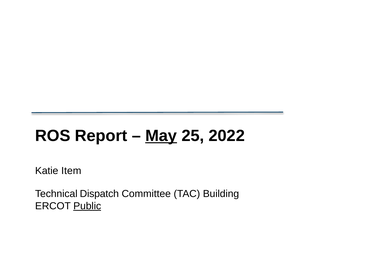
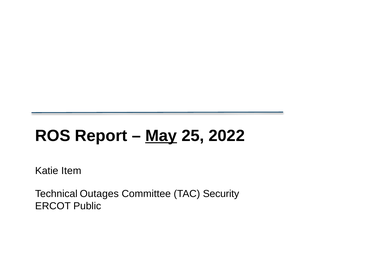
Dispatch: Dispatch -> Outages
Building: Building -> Security
Public underline: present -> none
